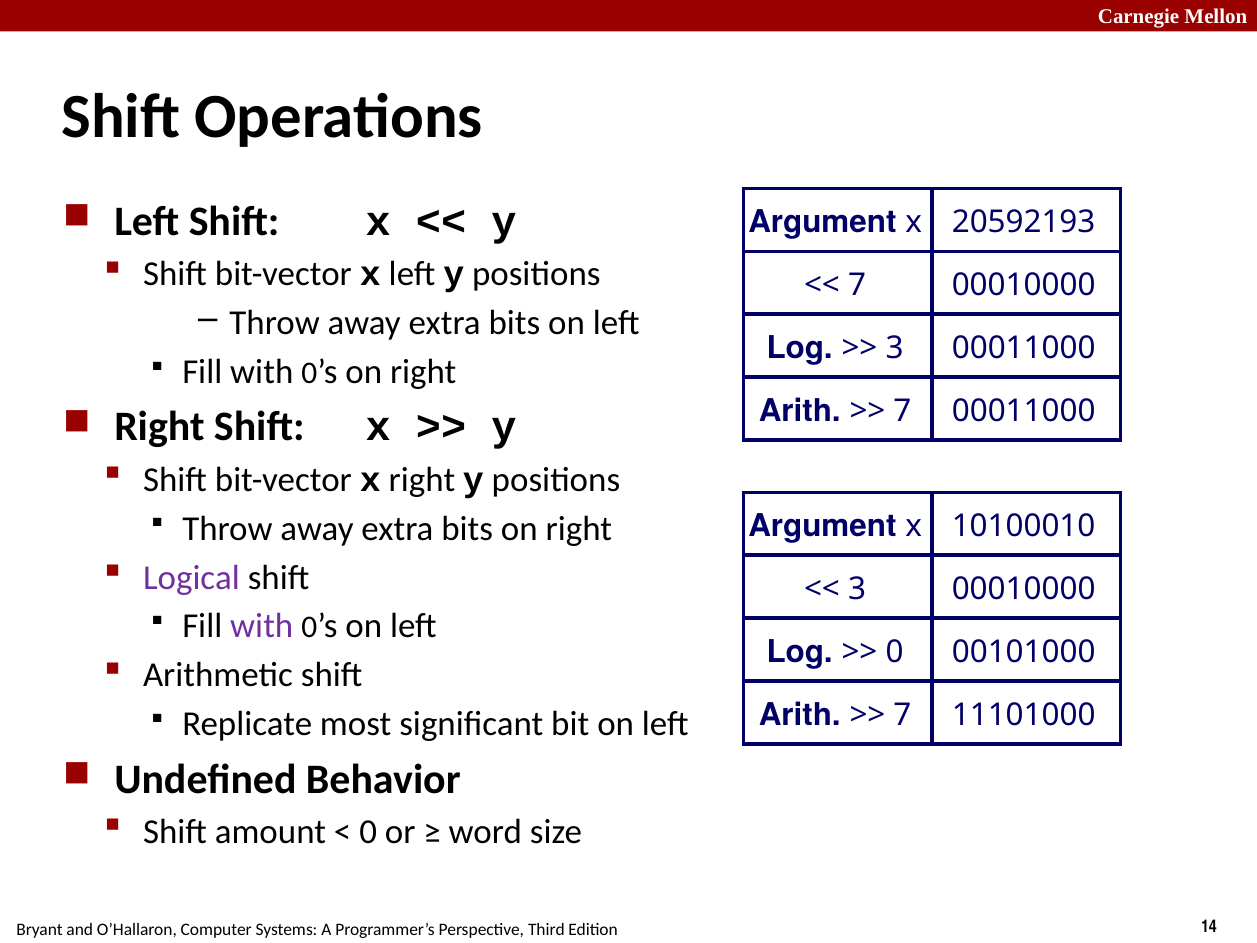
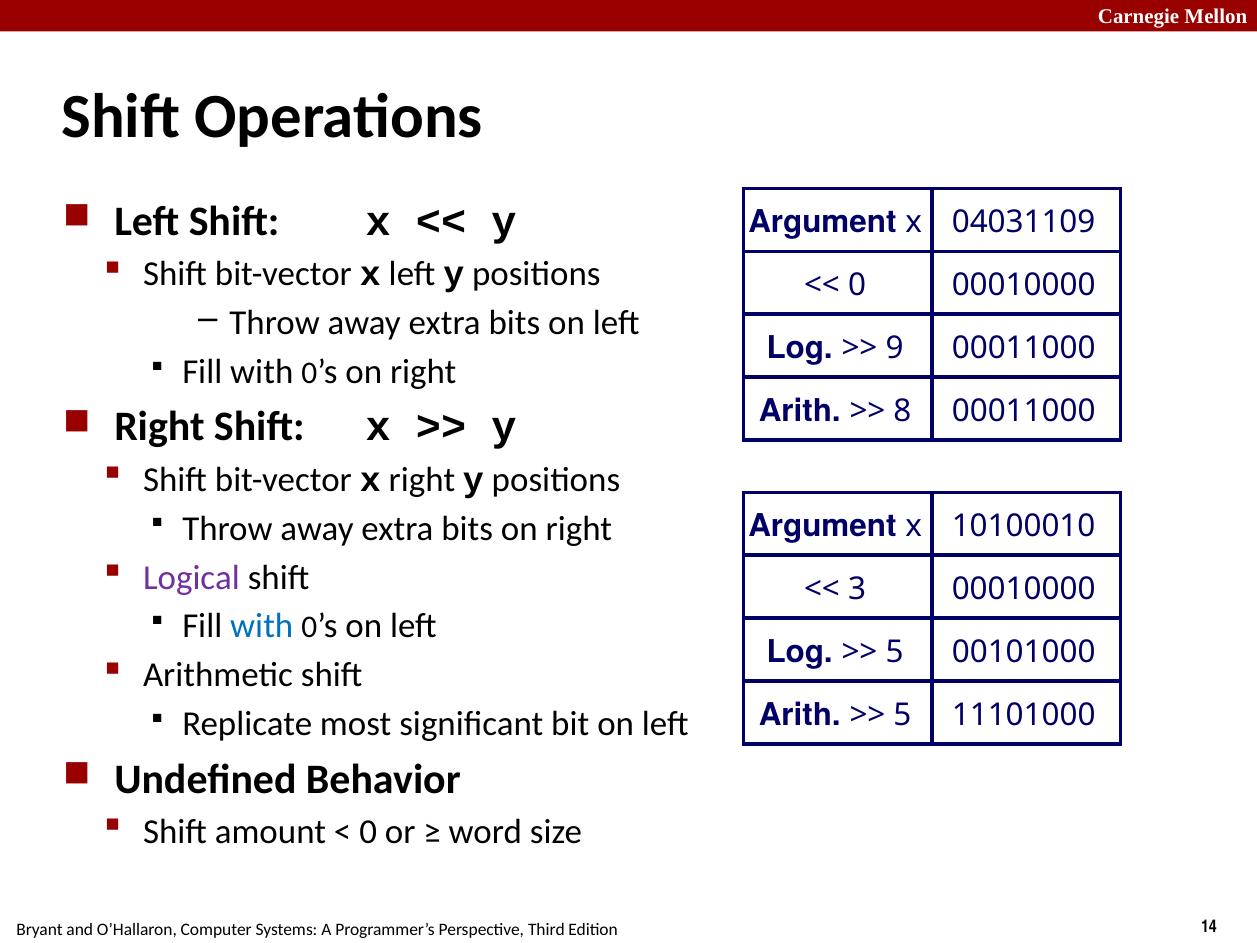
20592193: 20592193 -> 04031109
7 at (857, 285): 7 -> 0
3 at (895, 348): 3 -> 9
7 at (902, 411): 7 -> 8
with at (262, 626) colour: purple -> blue
0 at (895, 652): 0 -> 5
7 at (902, 715): 7 -> 5
